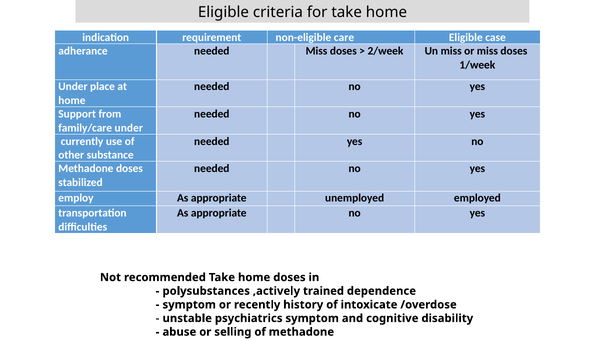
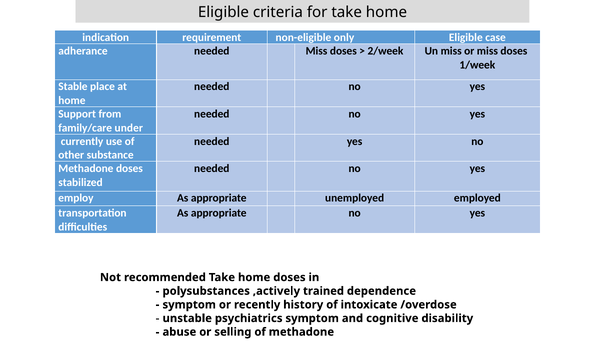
care: care -> only
Under at (73, 86): Under -> Stable
